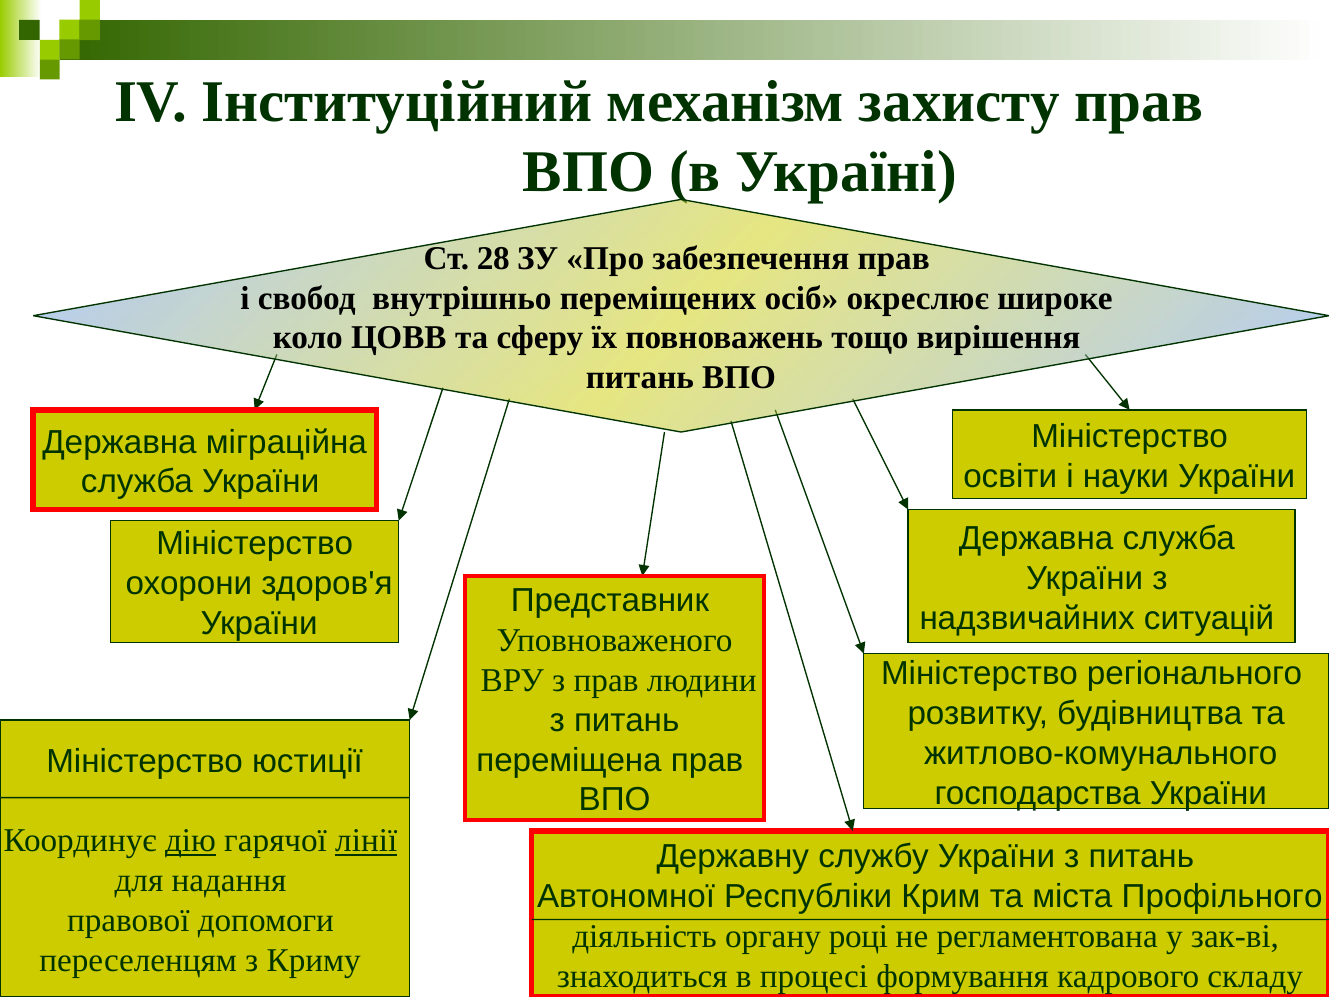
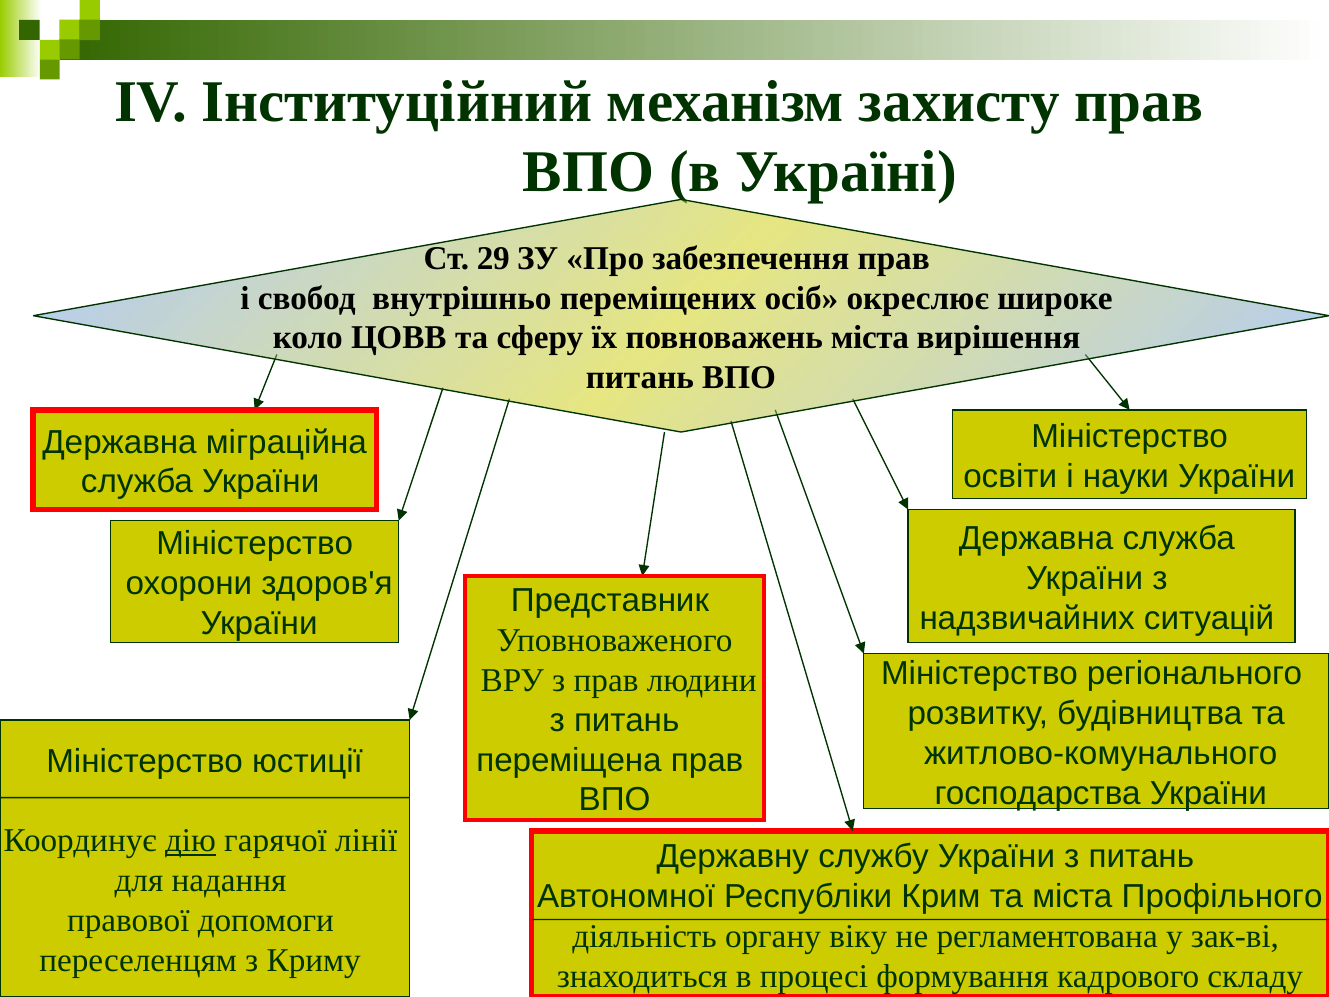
28: 28 -> 29
повноважень тощо: тощо -> міста
лінії underline: present -> none
році: році -> віку
